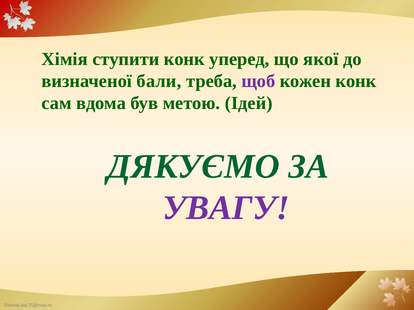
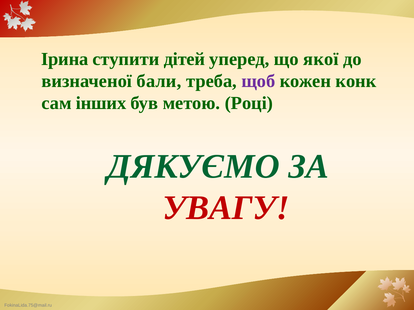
Хімія: Хімія -> Ірина
ступити конк: конк -> дітей
вдома: вдома -> інших
Ідей: Ідей -> Році
УВАГУ colour: purple -> red
